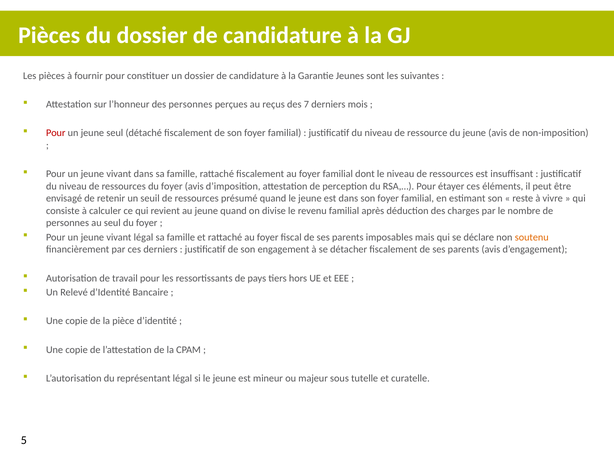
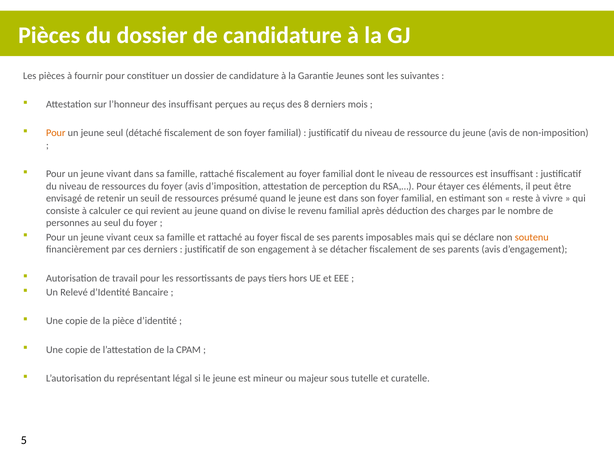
des personnes: personnes -> insuffisant
7: 7 -> 8
Pour at (56, 133) colour: red -> orange
vivant légal: légal -> ceux
